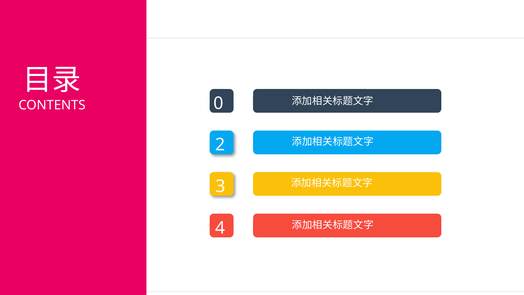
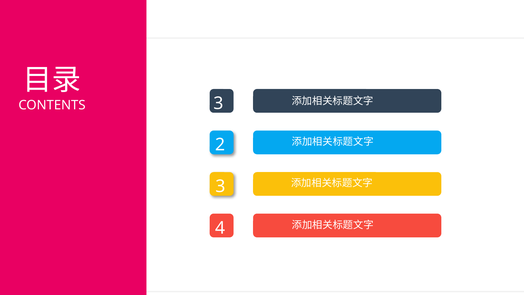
CONTENTS 0: 0 -> 3
